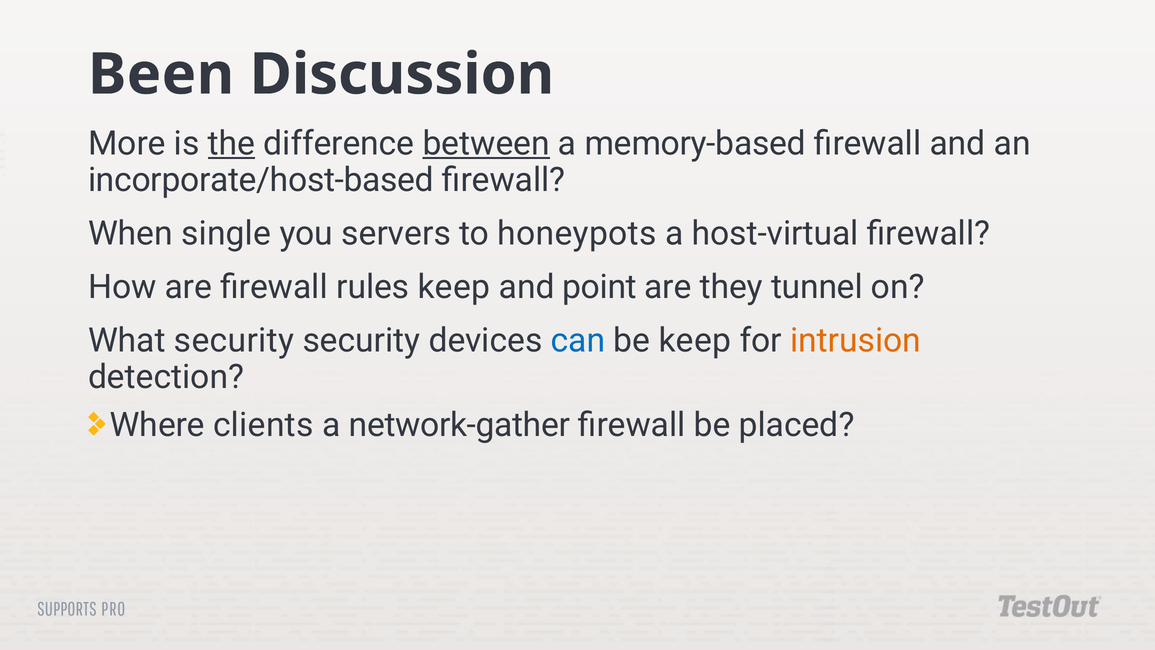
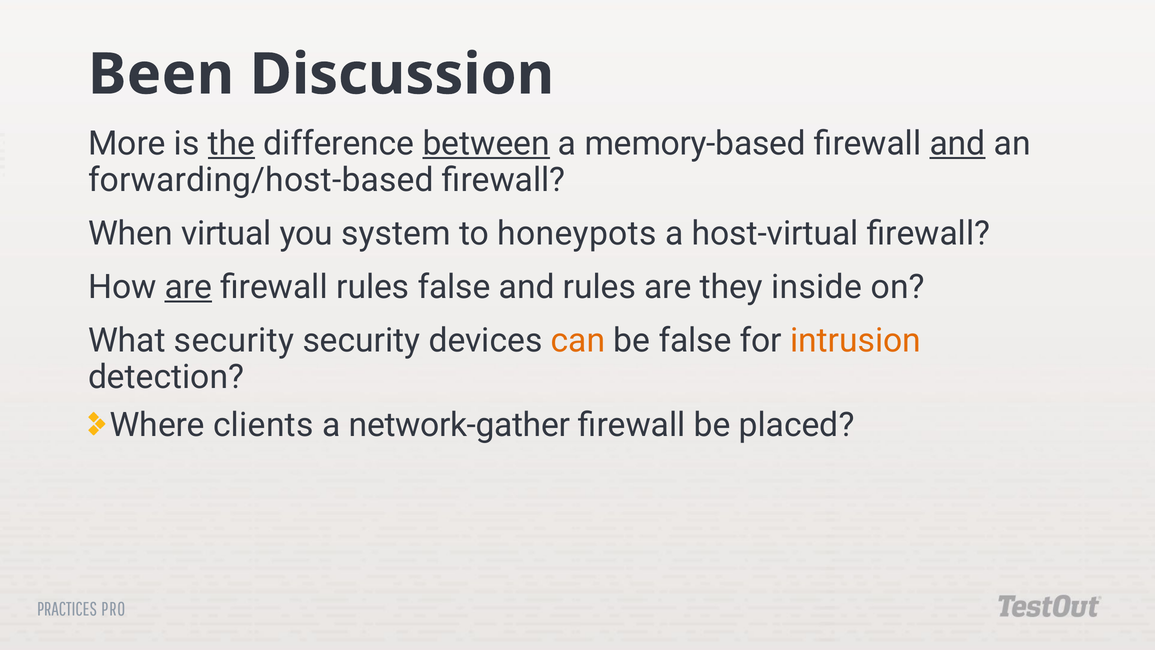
and at (958, 144) underline: none -> present
incorporate/host-based: incorporate/host-based -> forwarding/host-based
single: single -> virtual
servers: servers -> system
are at (188, 287) underline: none -> present
rules keep: keep -> false
and point: point -> rules
tunnel: tunnel -> inside
can colour: blue -> orange
be keep: keep -> false
SUPPORTS: SUPPORTS -> PRACTICES
